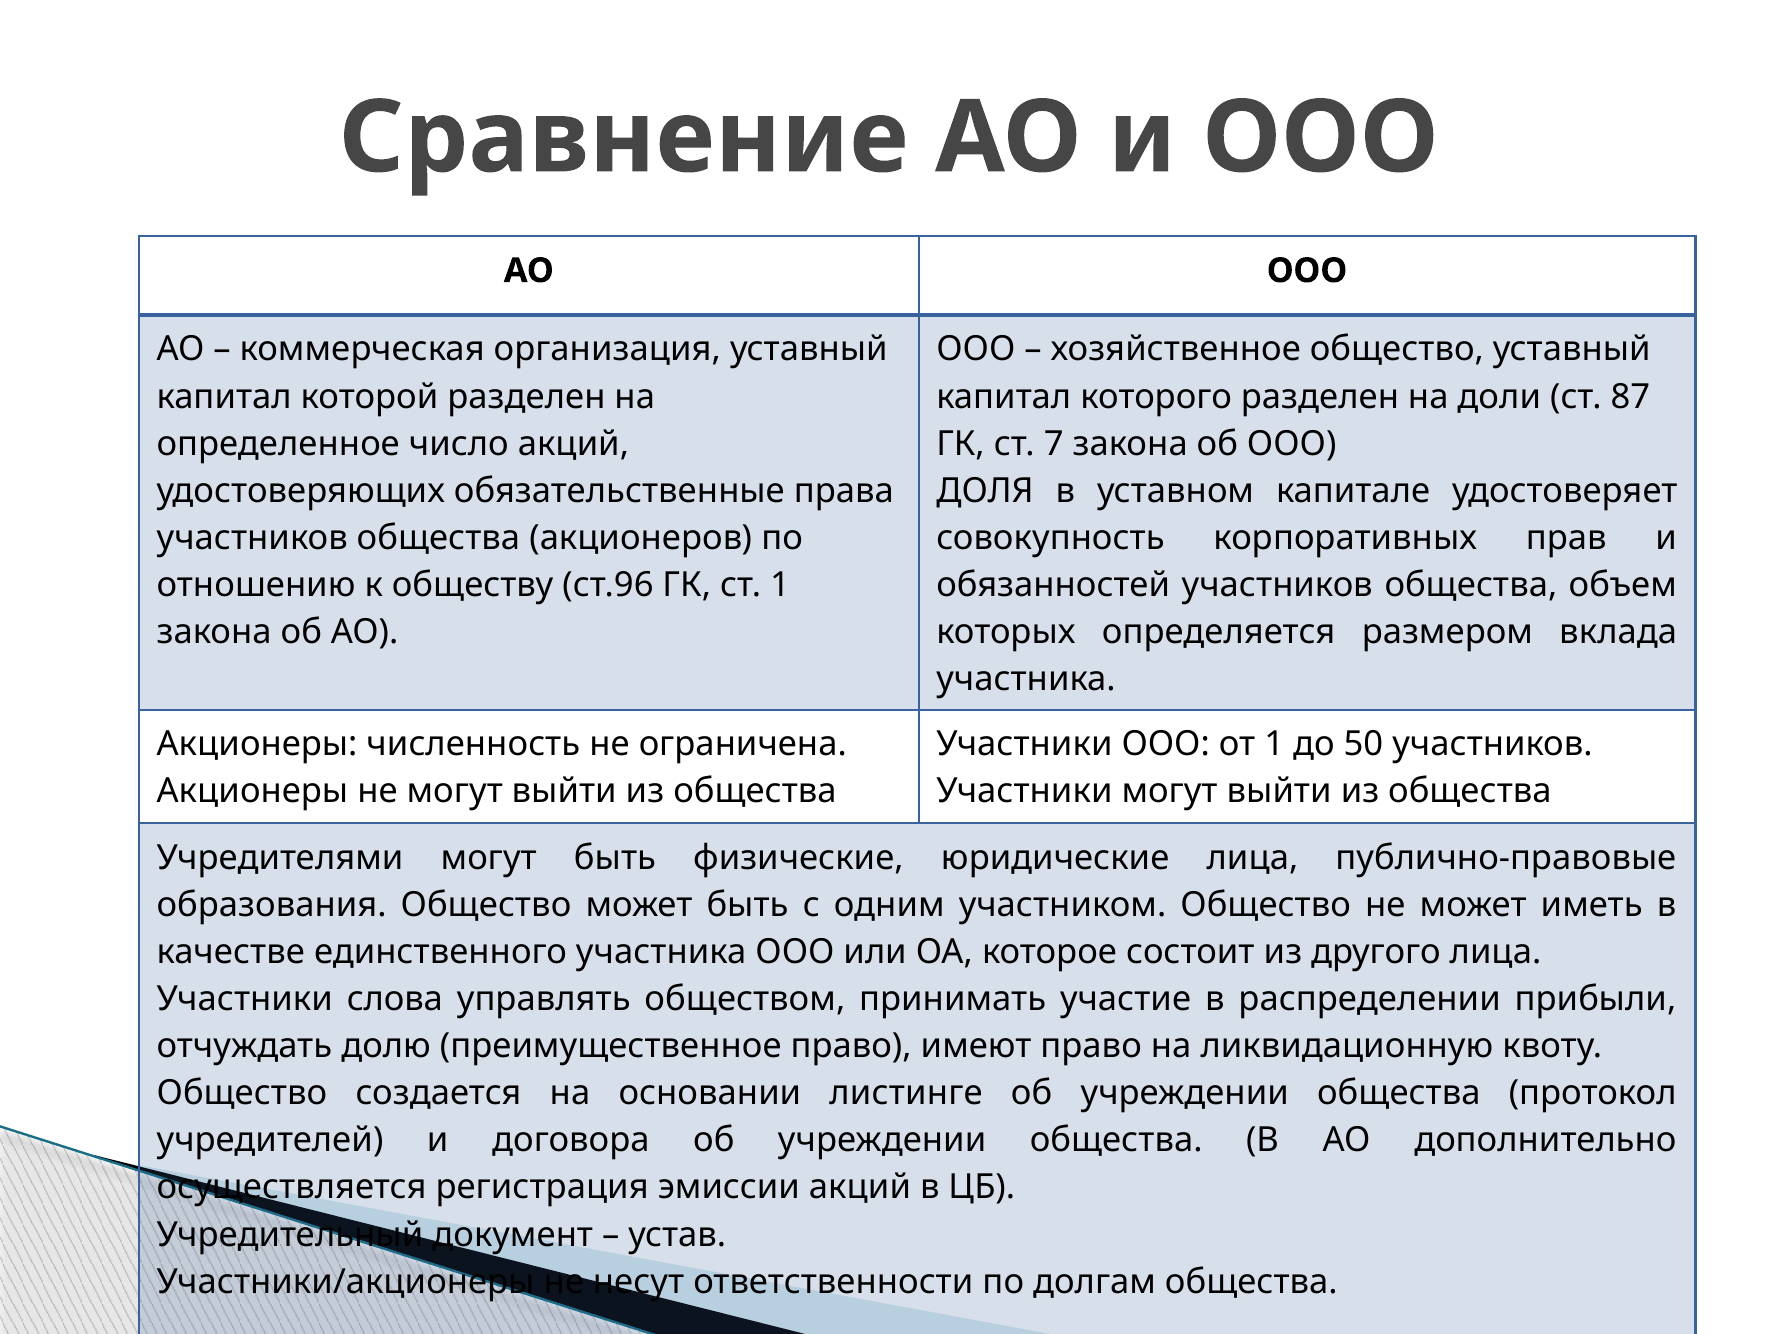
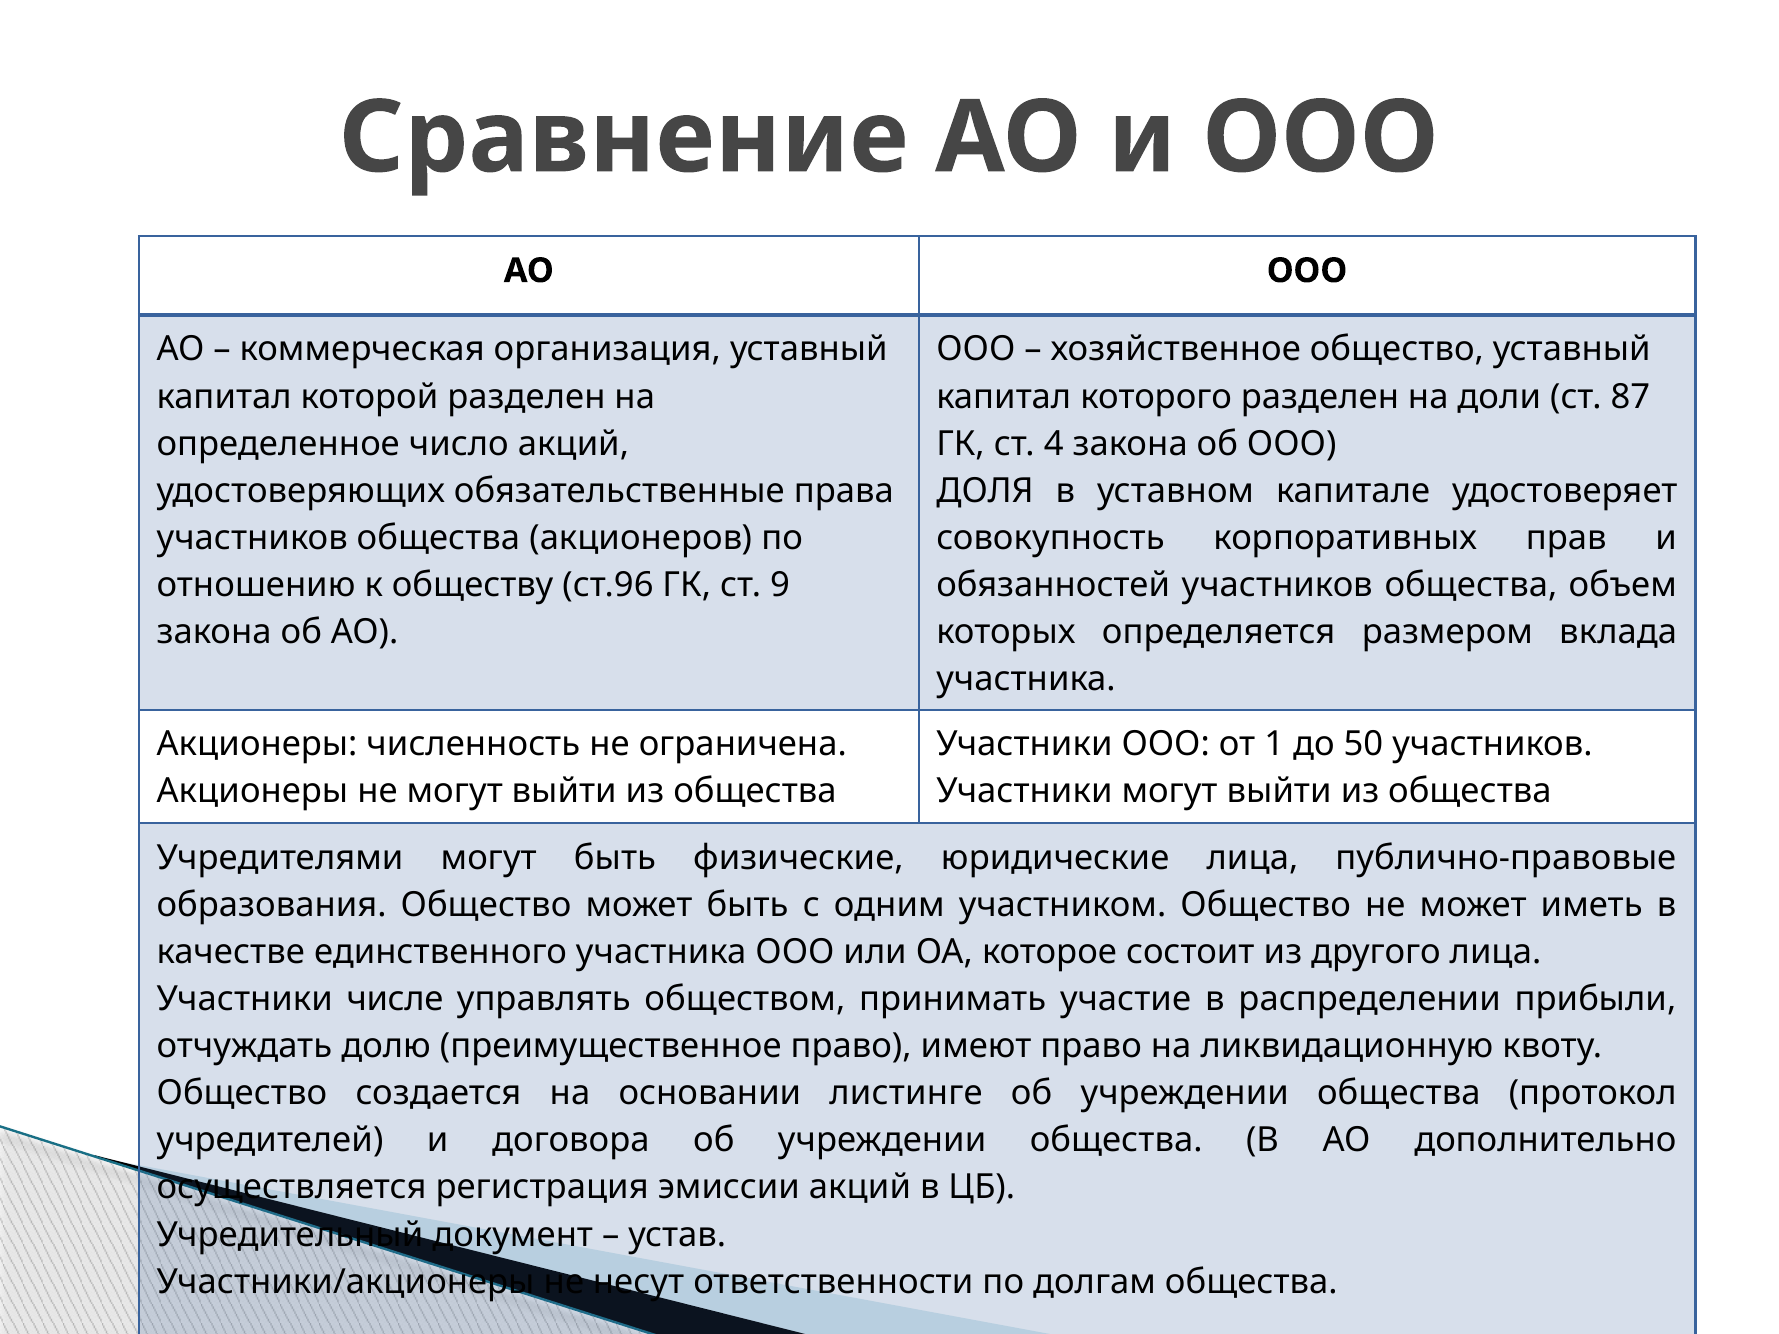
7: 7 -> 4
ст 1: 1 -> 9
слова: слова -> числе
